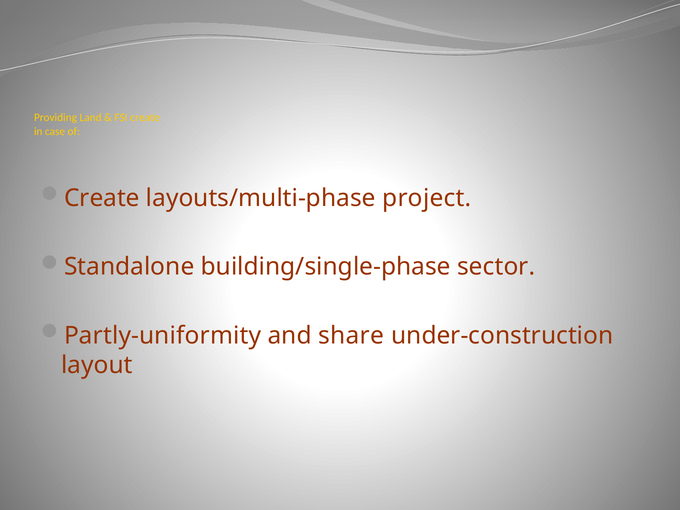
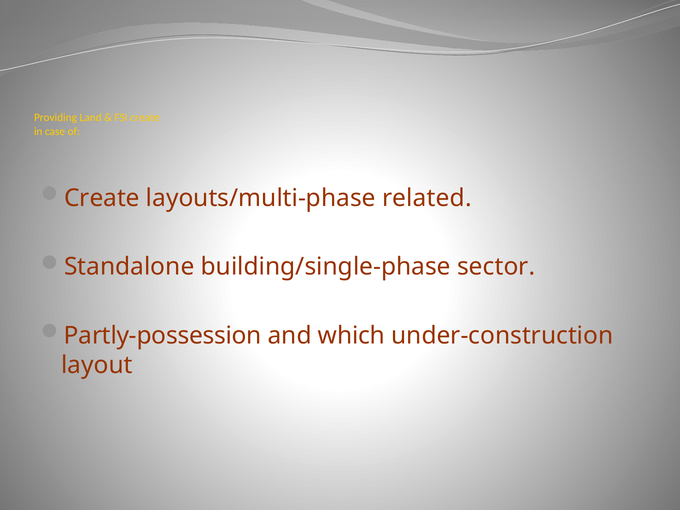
project: project -> related
Partly-uniformity: Partly-uniformity -> Partly-possession
share: share -> which
